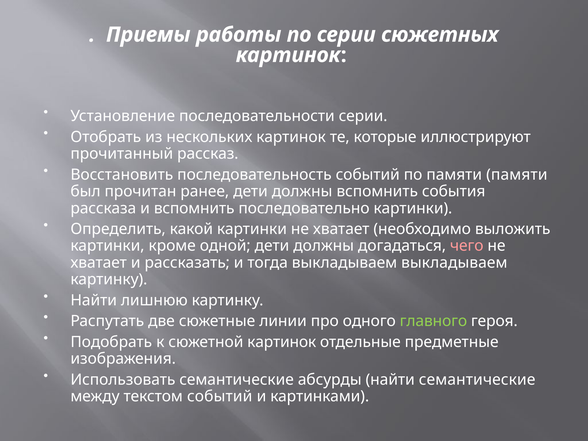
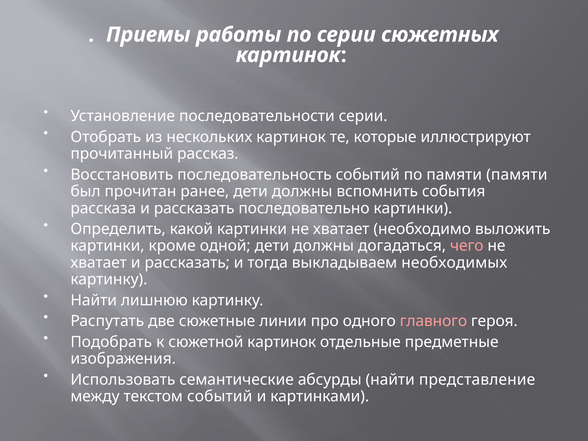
рассказа и вспомнить: вспомнить -> рассказать
выкладываем выкладываем: выкладываем -> необходимых
главного colour: light green -> pink
найти семантические: семантические -> представление
